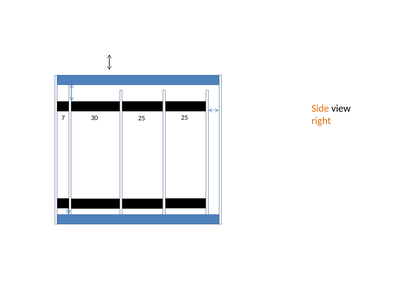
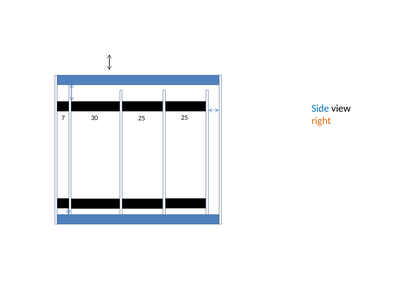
Side colour: orange -> blue
